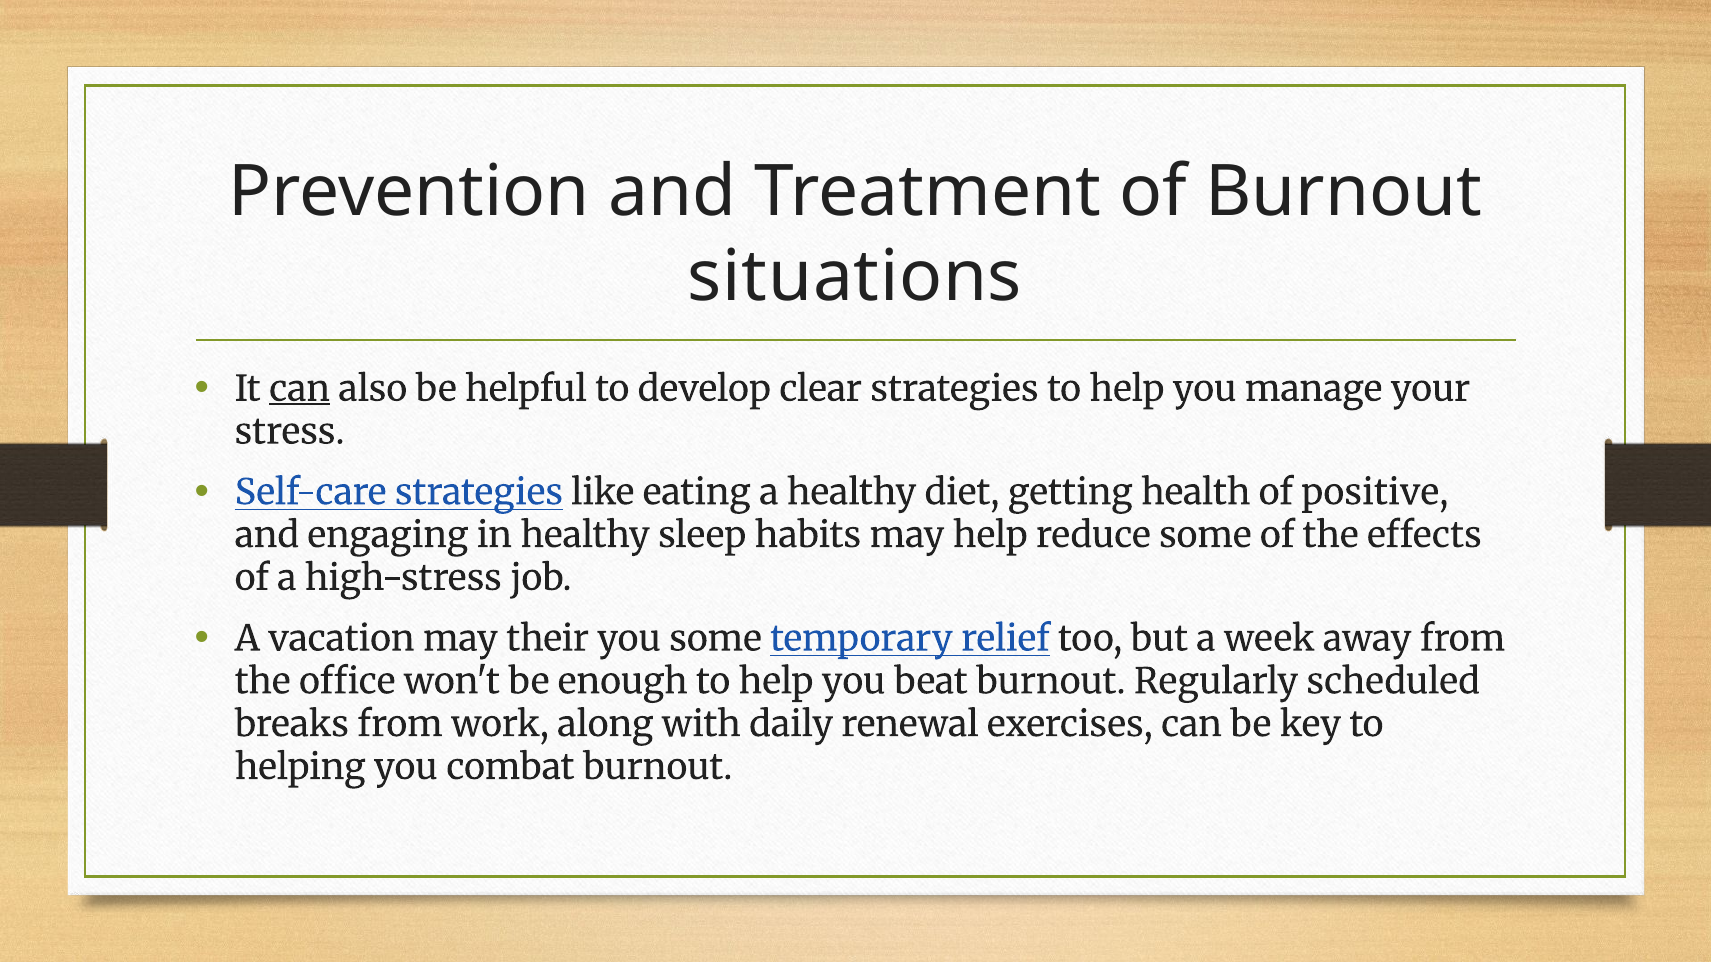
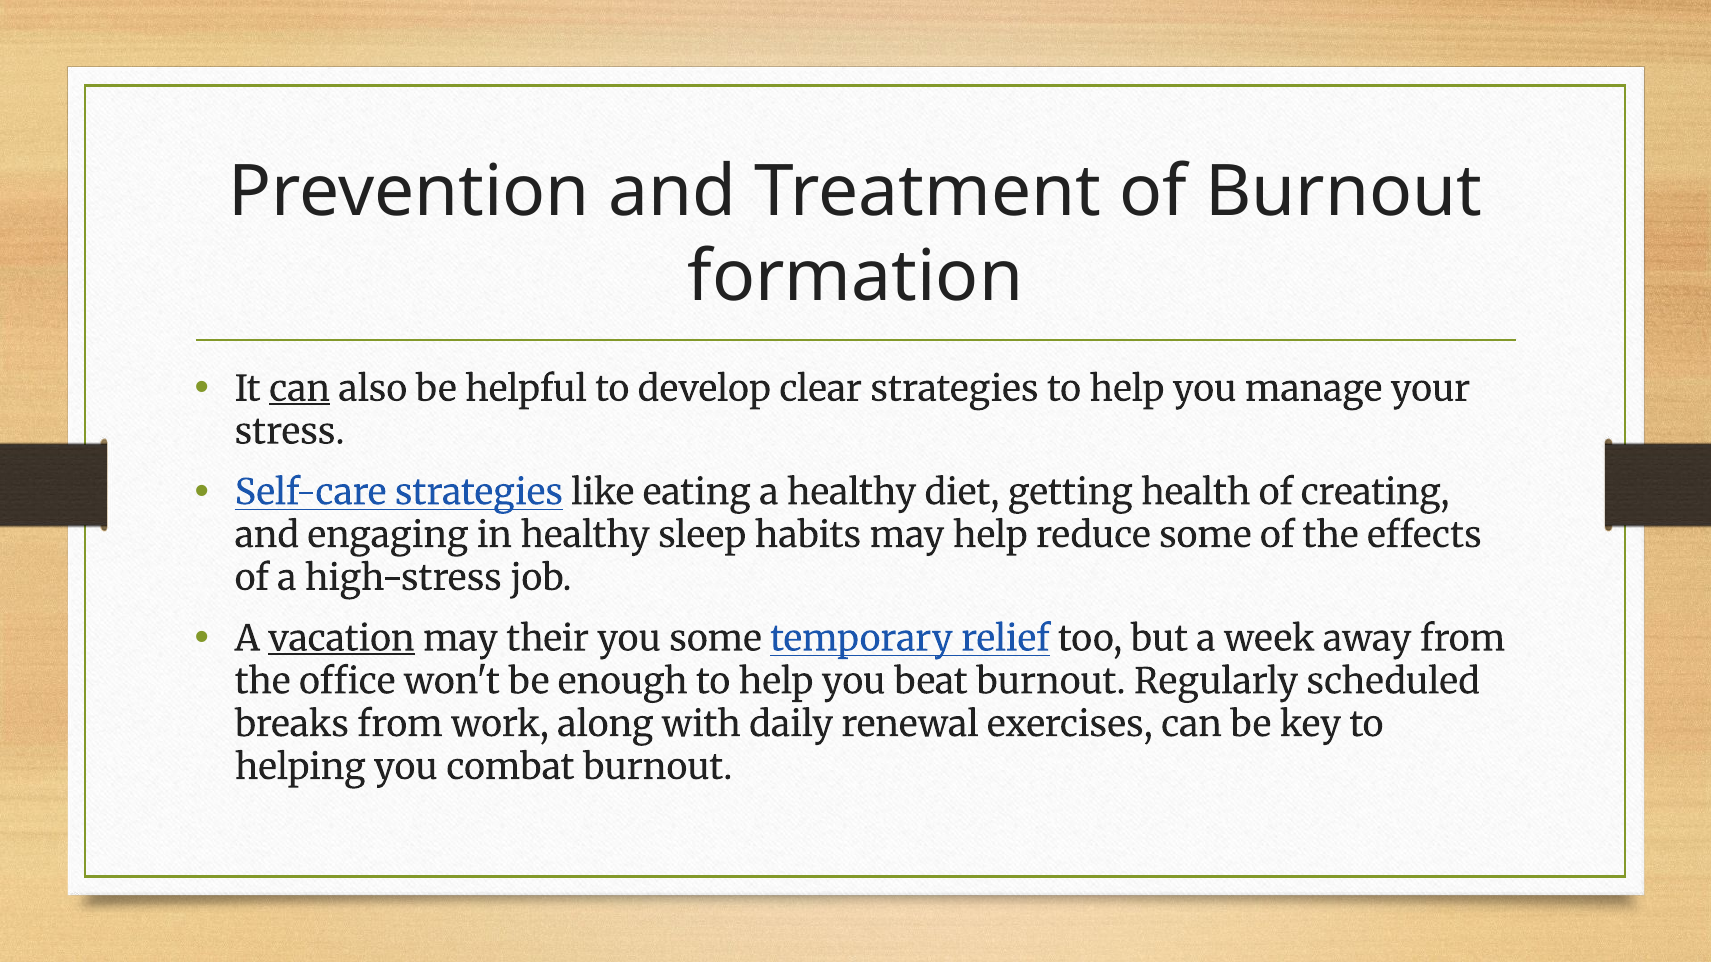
situations: situations -> formation
positive: positive -> creating
vacation underline: none -> present
